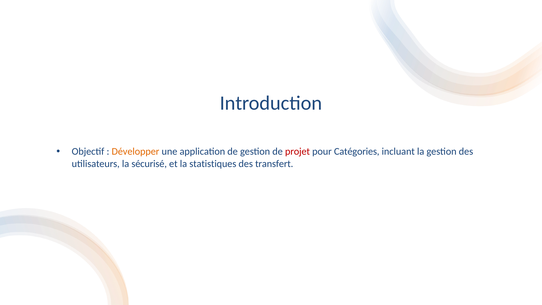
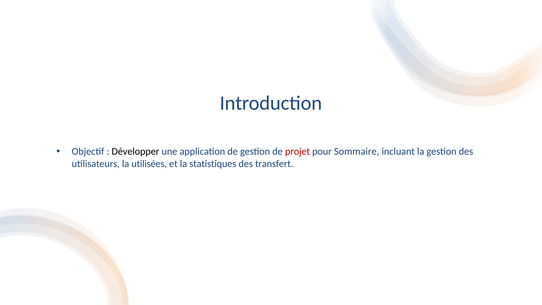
Développer colour: orange -> black
Catégories: Catégories -> Sommaire
sécurisé: sécurisé -> utilisées
